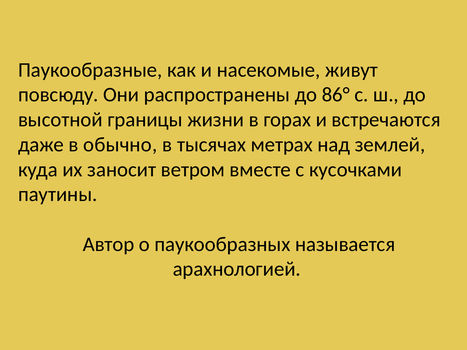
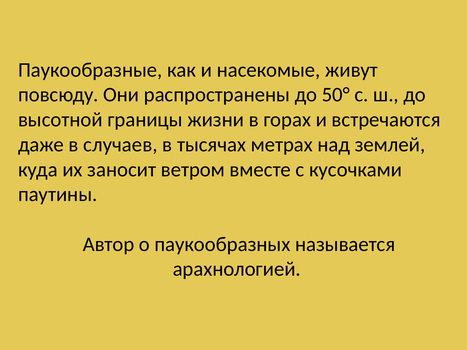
86°: 86° -> 50°
обычно: обычно -> случаев
